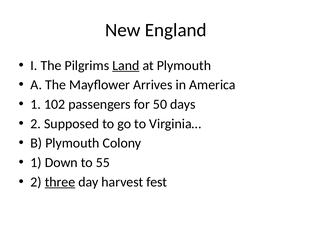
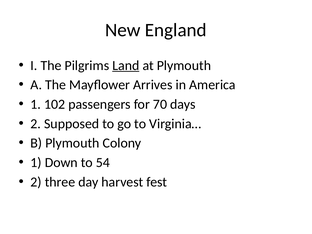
50: 50 -> 70
55: 55 -> 54
three underline: present -> none
